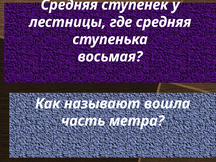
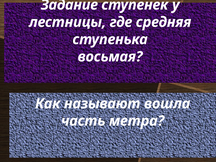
Средняя at (69, 5): Средняя -> Задание
